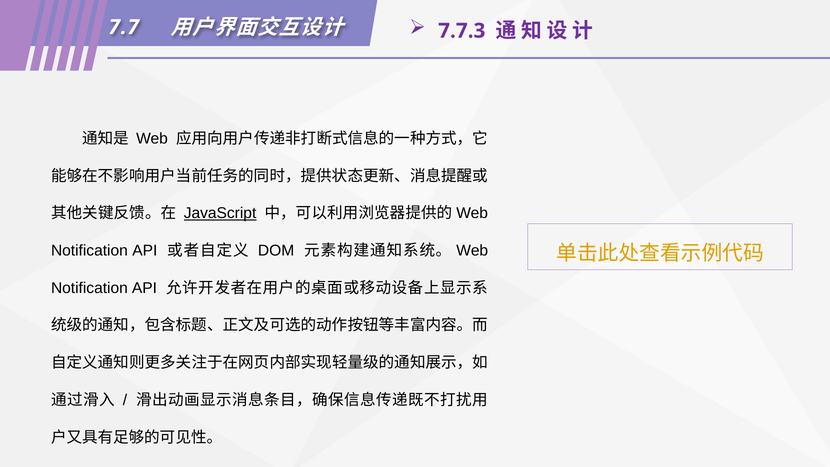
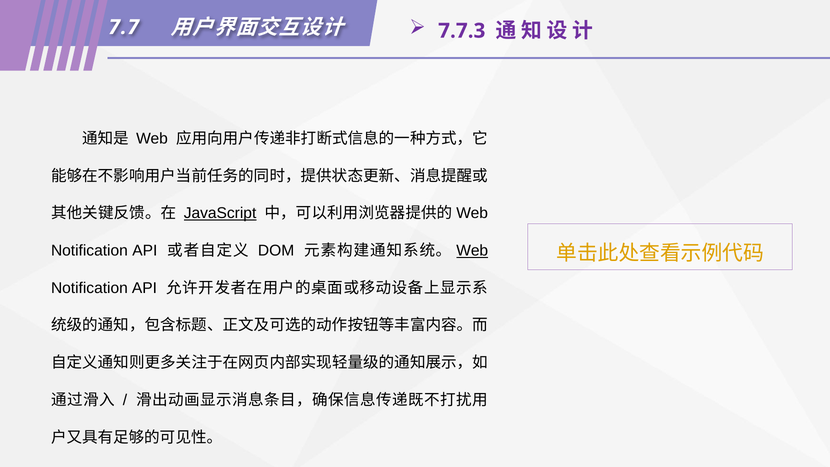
Web at (472, 251) underline: none -> present
